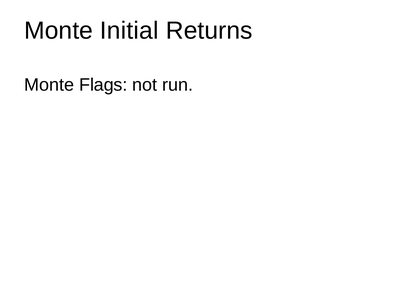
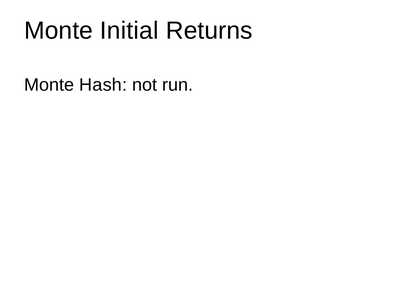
Flags: Flags -> Hash
